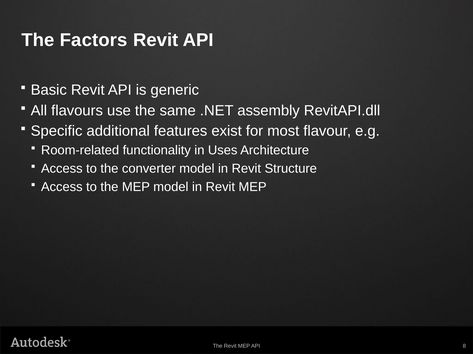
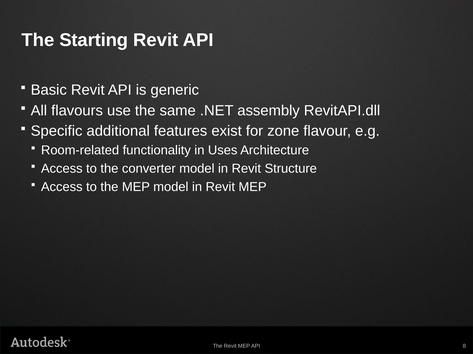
Factors: Factors -> Starting
most: most -> zone
